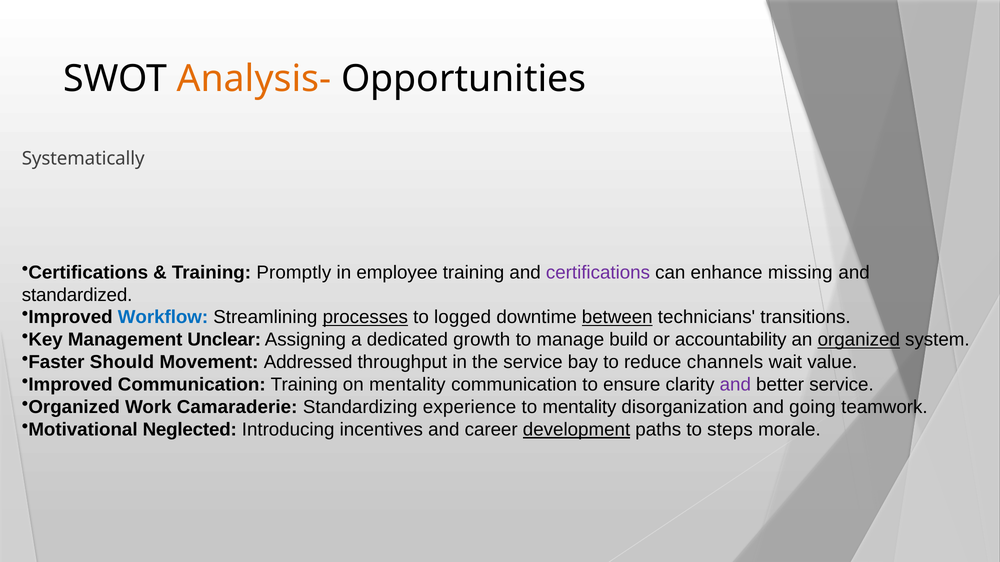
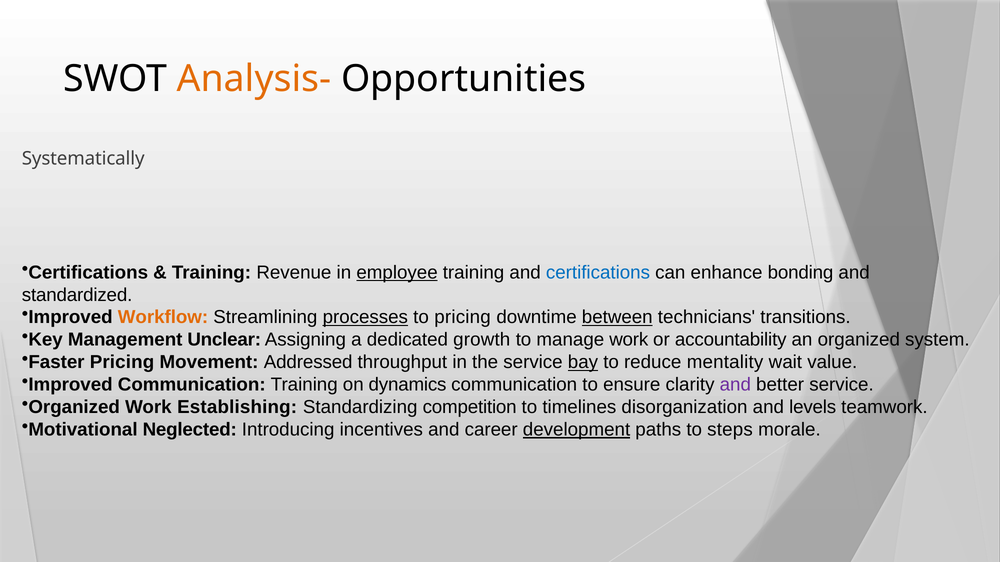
Promptly: Promptly -> Revenue
employee underline: none -> present
certifications at (598, 273) colour: purple -> blue
missing: missing -> bonding
Workflow colour: blue -> orange
to logged: logged -> pricing
manage build: build -> work
organized at (859, 340) underline: present -> none
Faster Should: Should -> Pricing
bay underline: none -> present
channels: channels -> mentality
on mentality: mentality -> dynamics
Camaraderie: Camaraderie -> Establishing
experience: experience -> competition
to mentality: mentality -> timelines
going: going -> levels
